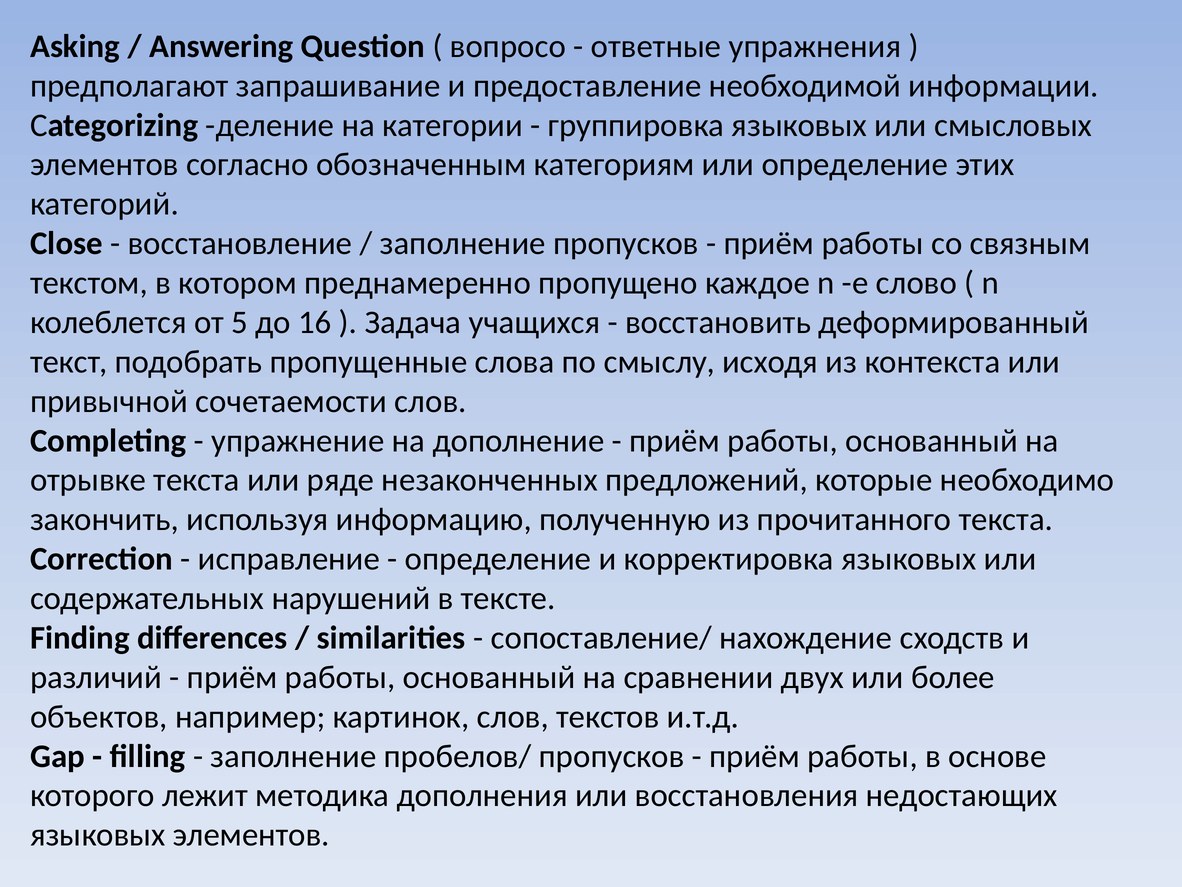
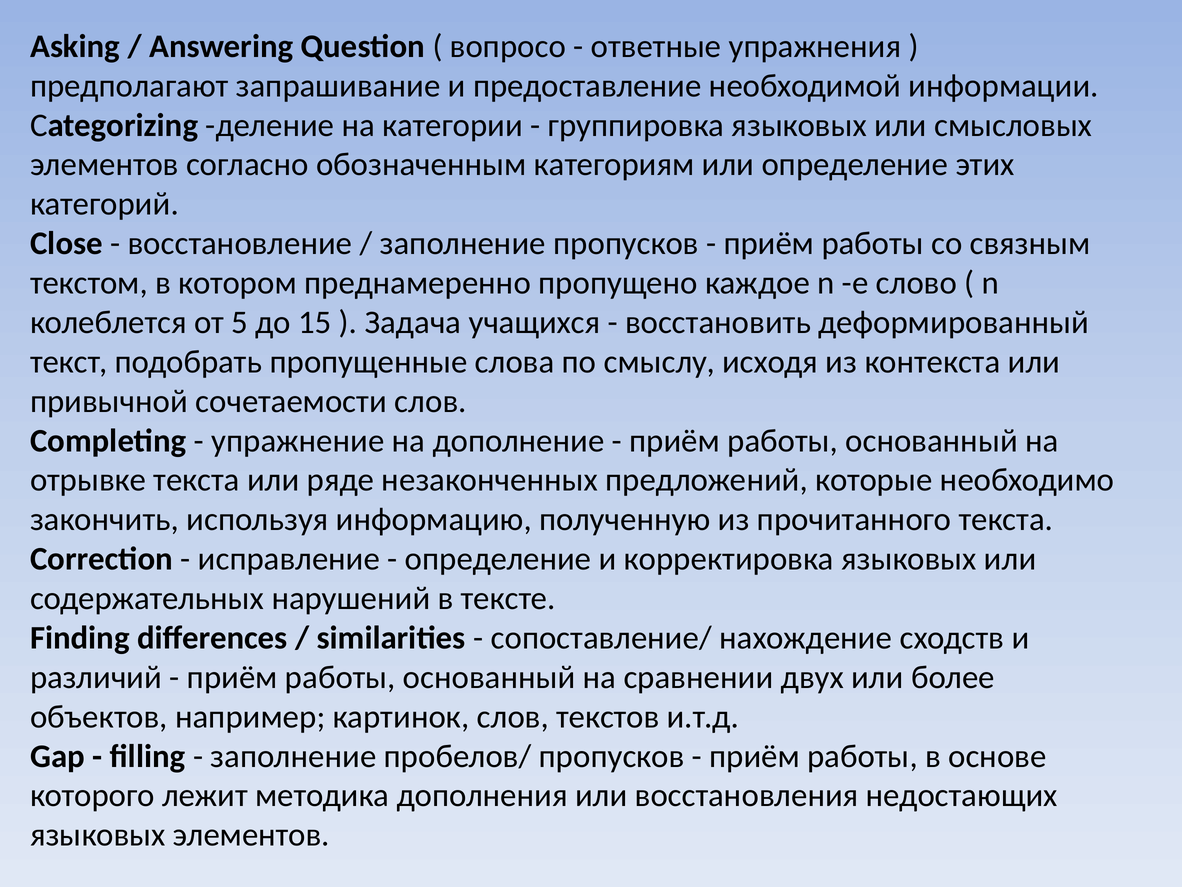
16: 16 -> 15
